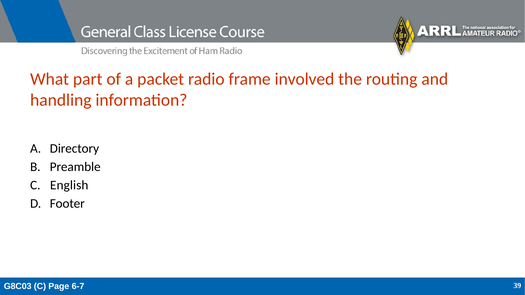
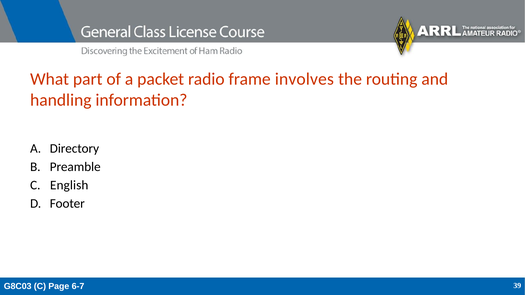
involved: involved -> involves
